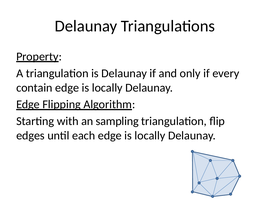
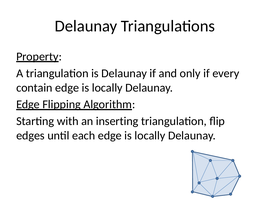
sampling: sampling -> inserting
